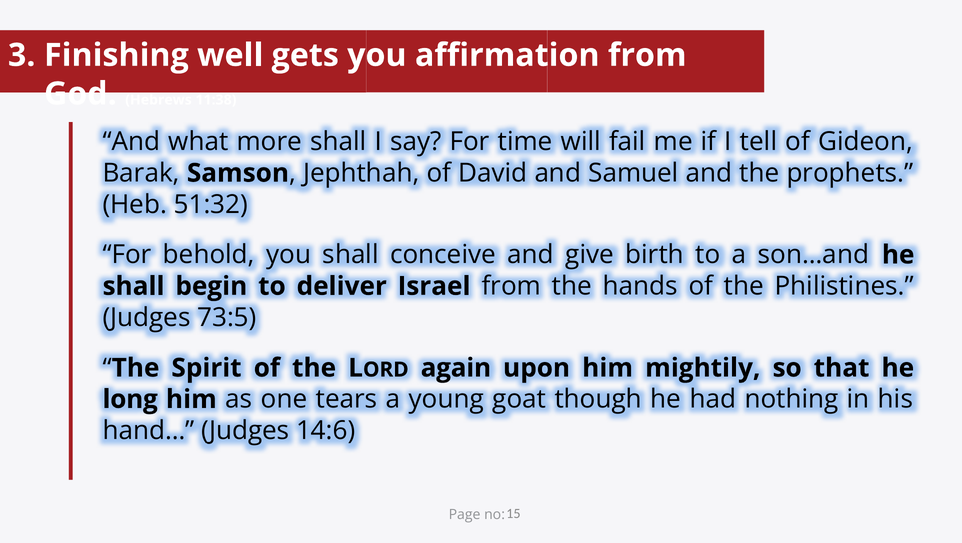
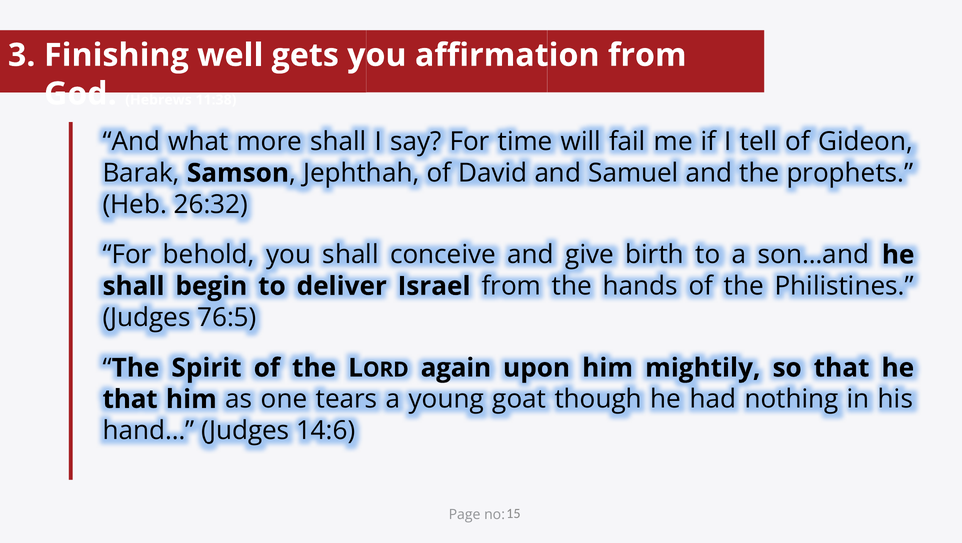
51:32: 51:32 -> 26:32
73:5: 73:5 -> 76:5
long at (130, 399): long -> that
